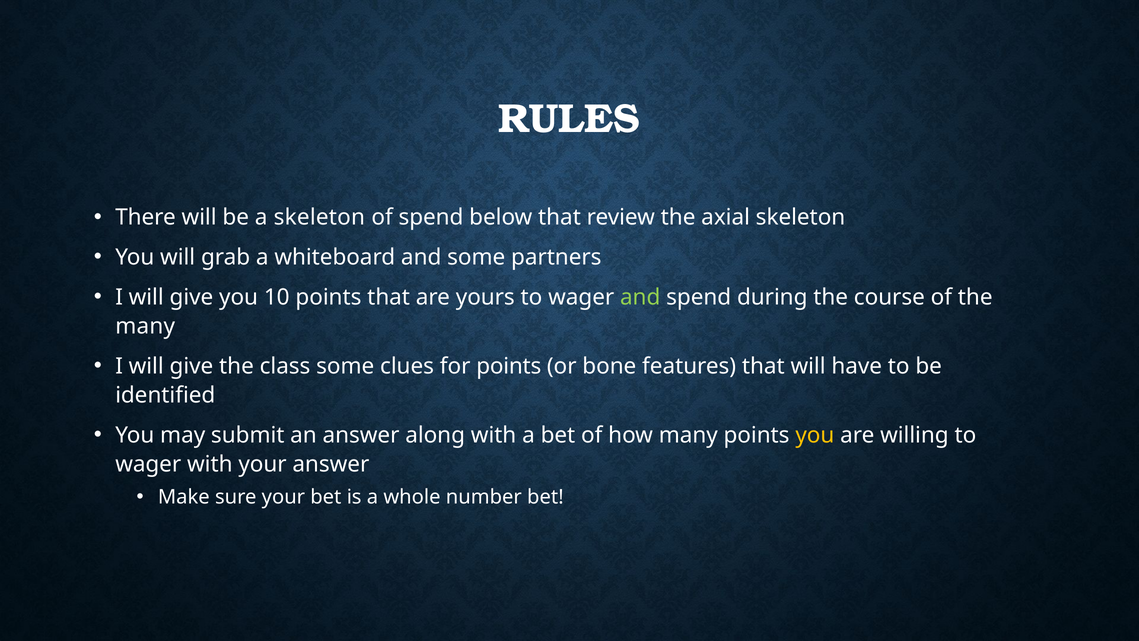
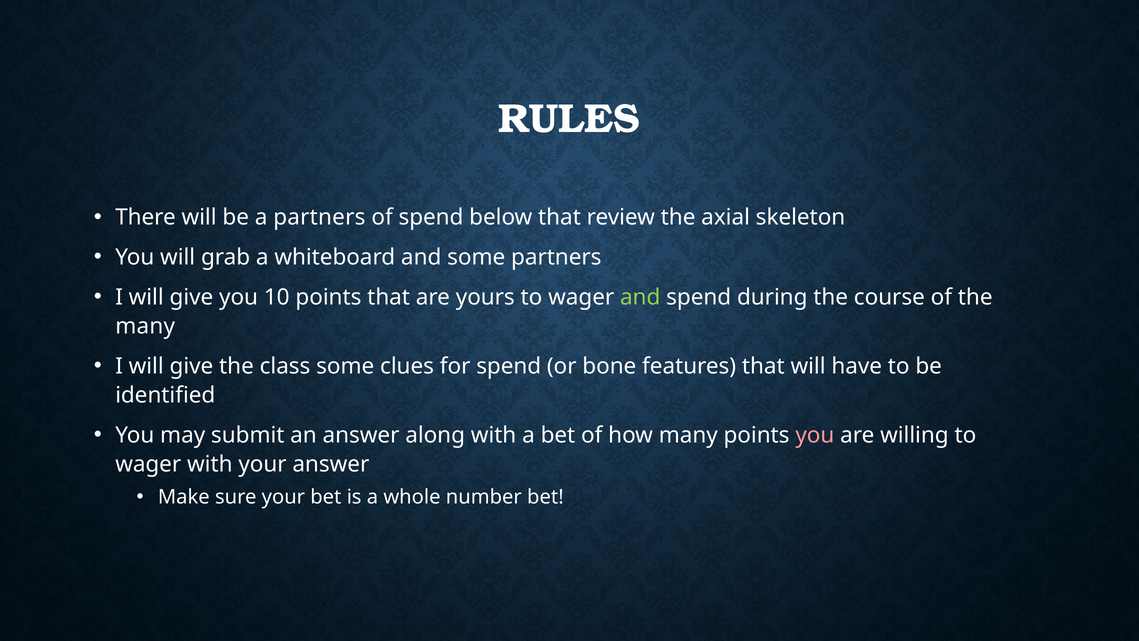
a skeleton: skeleton -> partners
for points: points -> spend
you at (815, 435) colour: yellow -> pink
